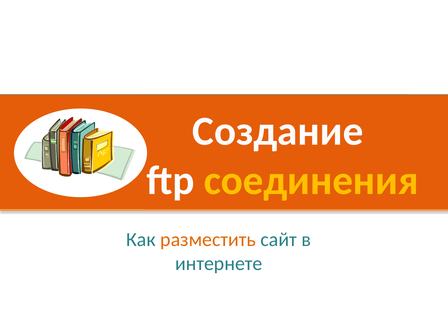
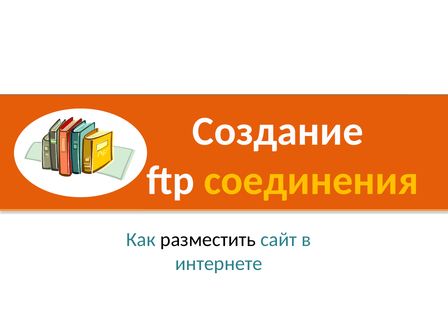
разместить colour: orange -> black
